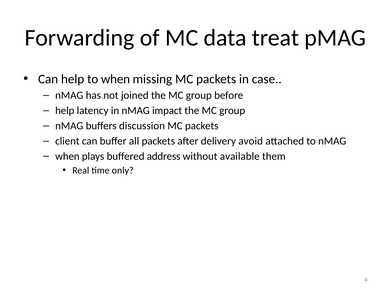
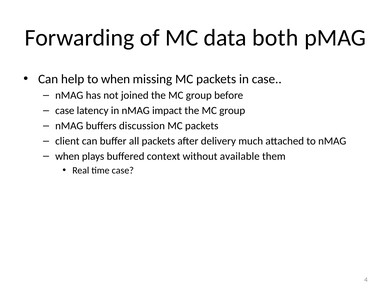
treat: treat -> both
help at (65, 111): help -> case
avoid: avoid -> much
address: address -> context
time only: only -> case
